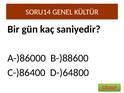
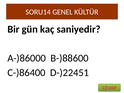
D-)64800: D-)64800 -> D-)22451
